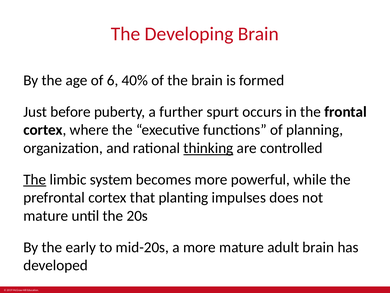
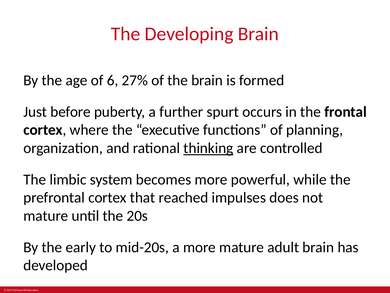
40%: 40% -> 27%
The at (35, 179) underline: present -> none
planting: planting -> reached
